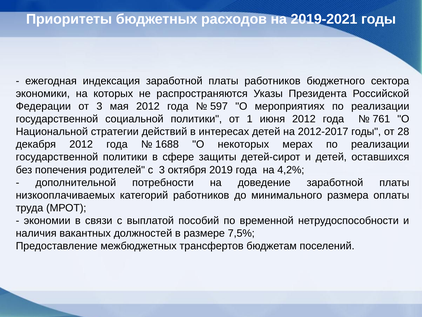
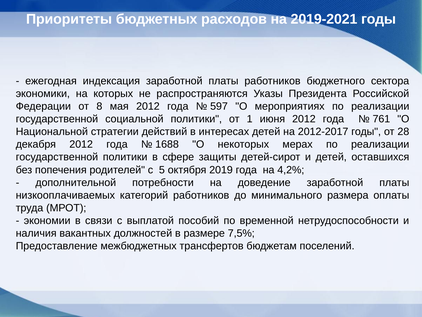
от 3: 3 -> 8
с 3: 3 -> 5
